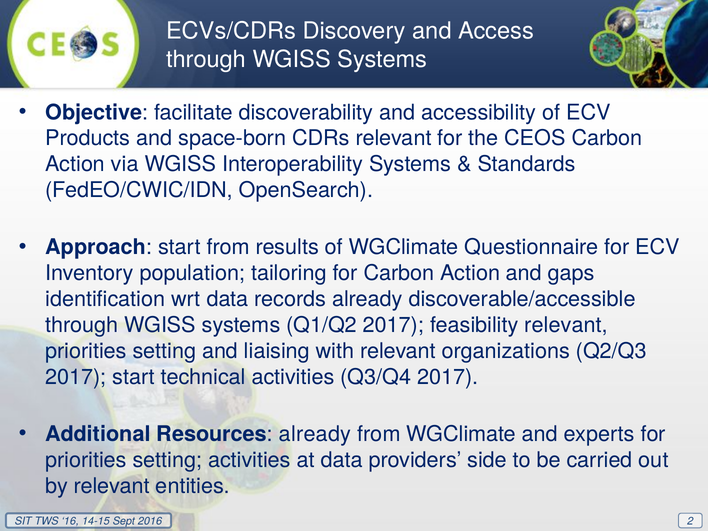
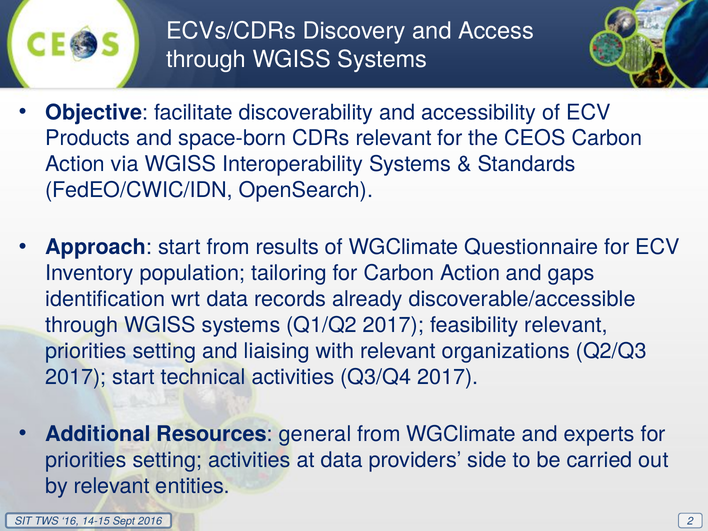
Resources already: already -> general
